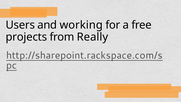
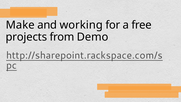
Users: Users -> Make
Really: Really -> Demo
